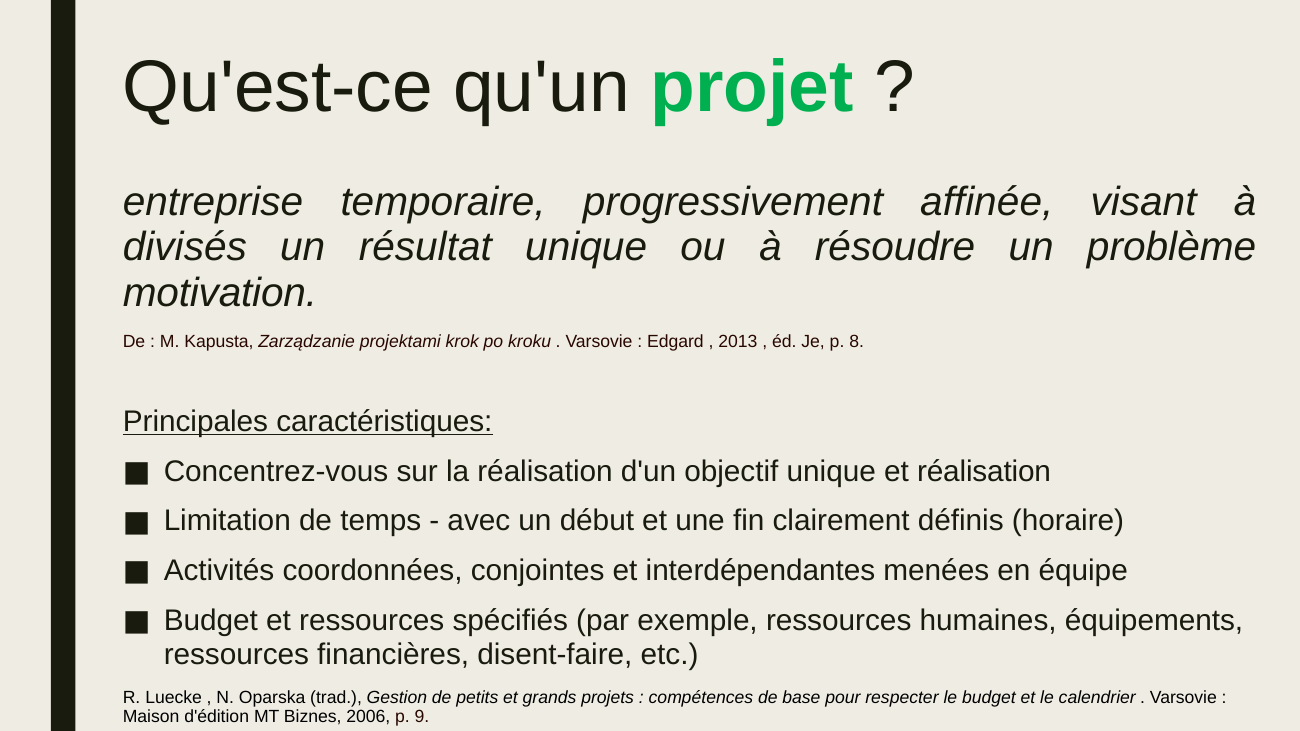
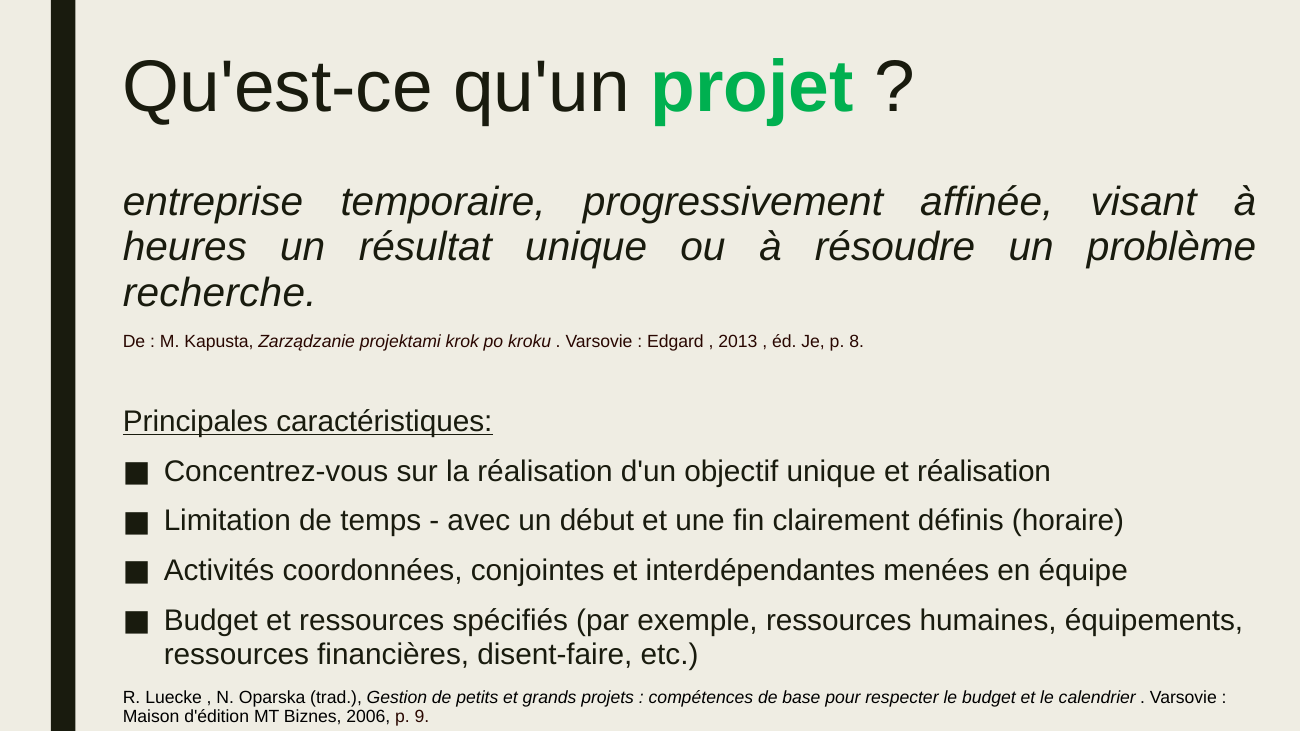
divisés: divisés -> heures
motivation: motivation -> recherche
